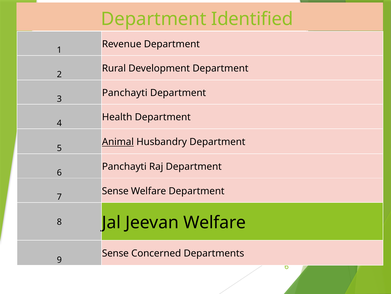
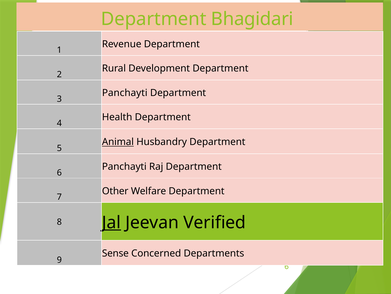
Identified: Identified -> Bhagidari
Sense at (115, 191): Sense -> Other
Jal underline: none -> present
Jeevan Welfare: Welfare -> Verified
